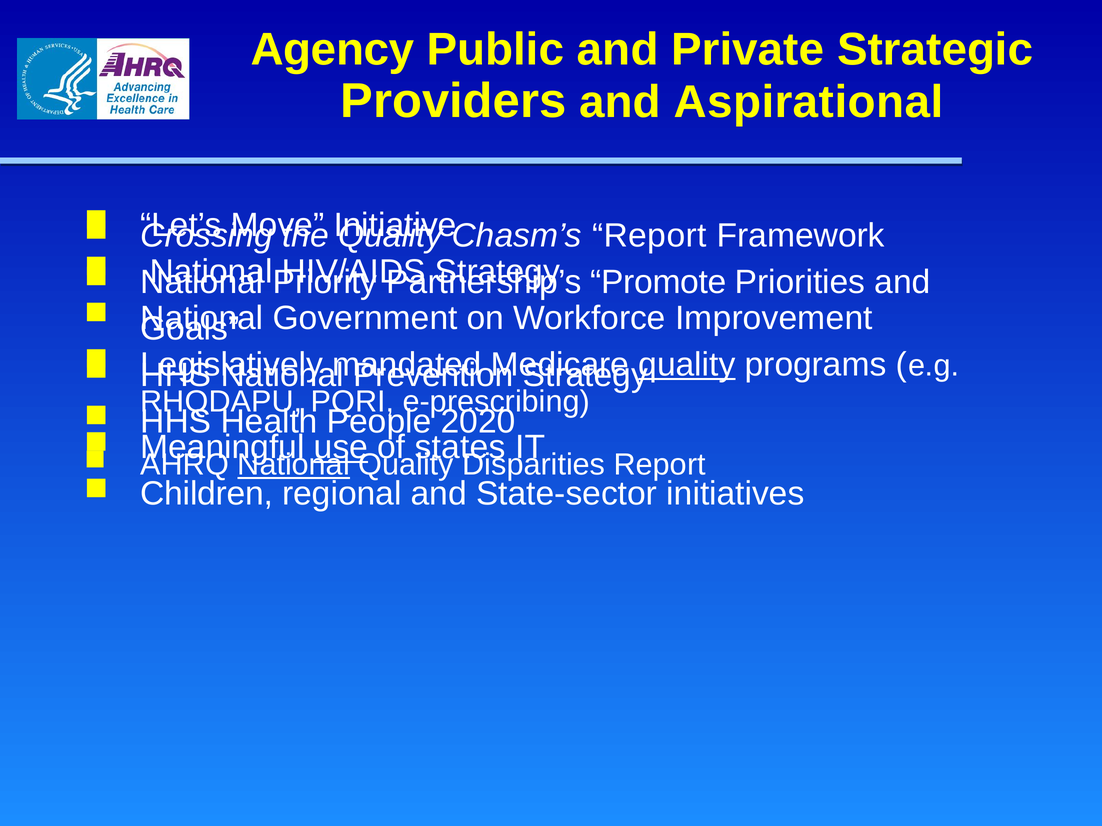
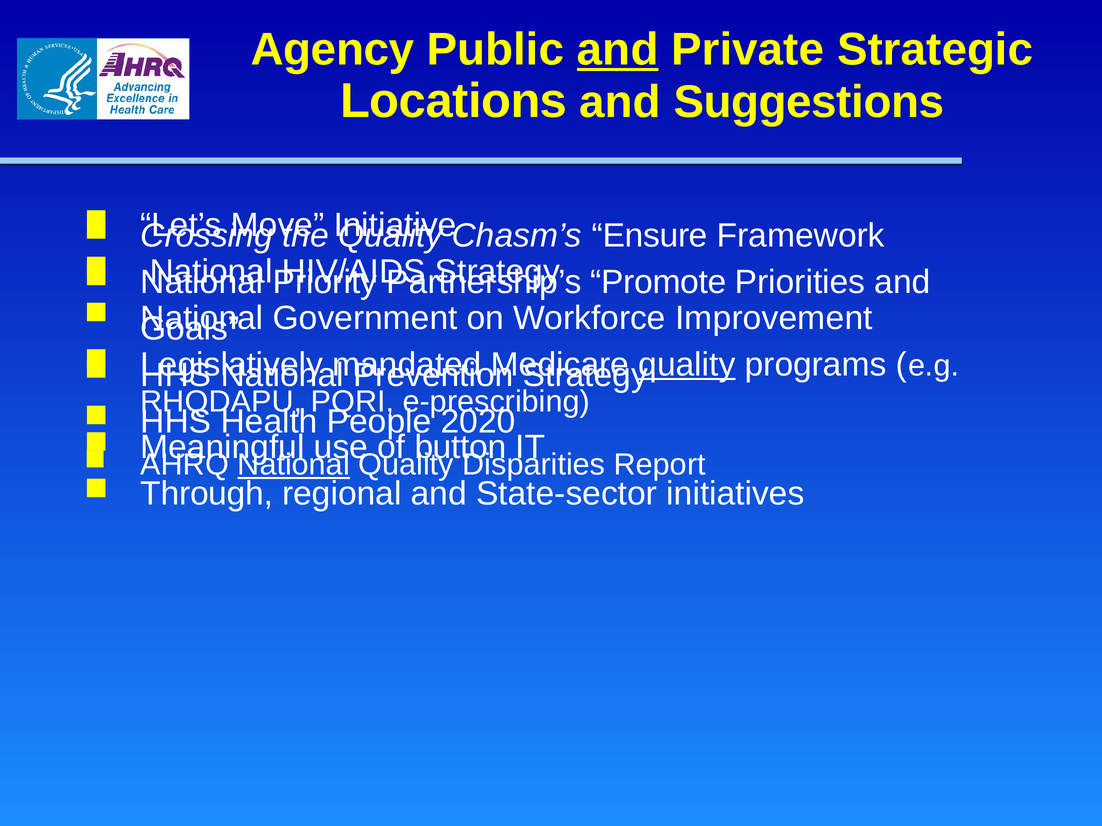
and at (618, 50) underline: none -> present
Providers: Providers -> Locations
Aspirational: Aspirational -> Suggestions
Chasm’s Report: Report -> Ensure
use underline: present -> none
states: states -> button
Children: Children -> Through
